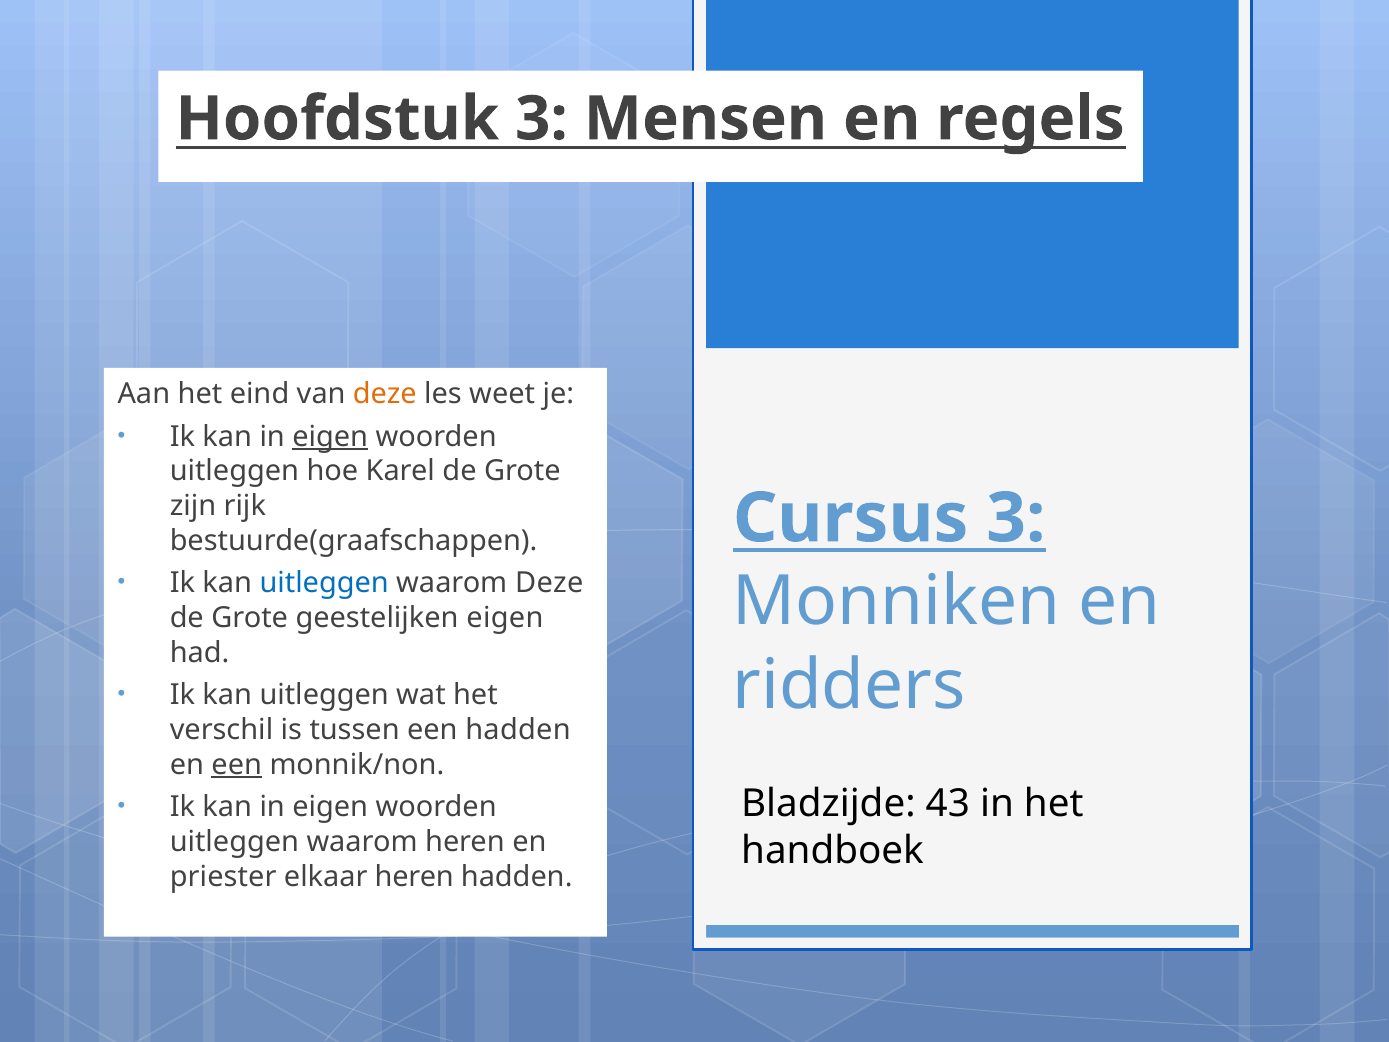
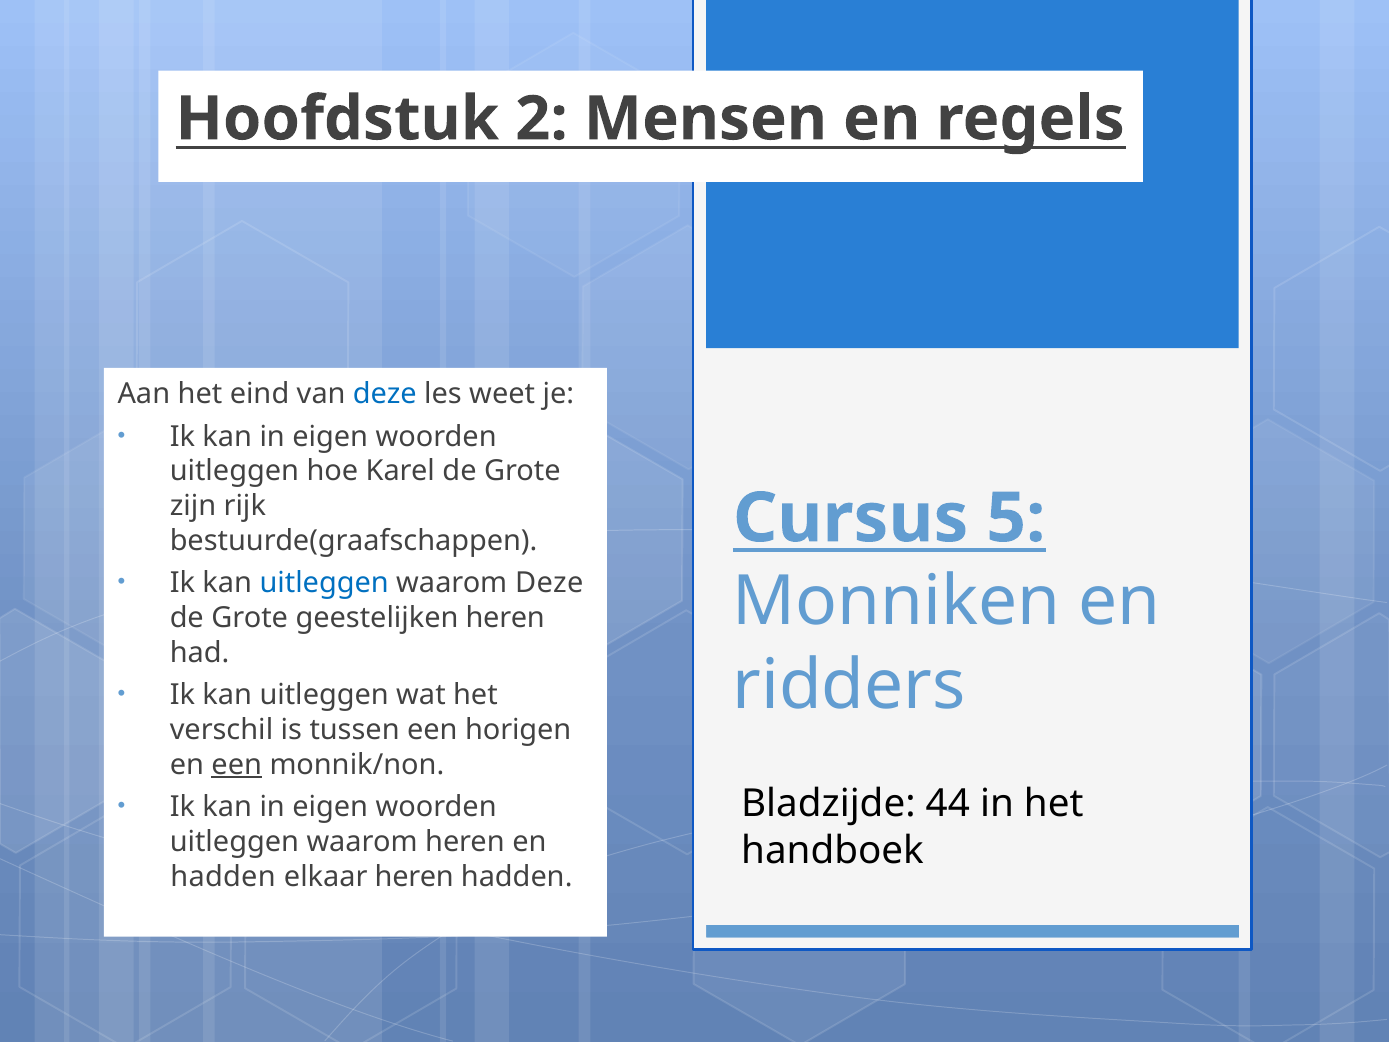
Hoofdstuk 3: 3 -> 2
deze at (385, 394) colour: orange -> blue
eigen at (330, 437) underline: present -> none
Cursus 3: 3 -> 5
geestelijken eigen: eigen -> heren
een hadden: hadden -> horigen
43: 43 -> 44
priester at (223, 876): priester -> hadden
